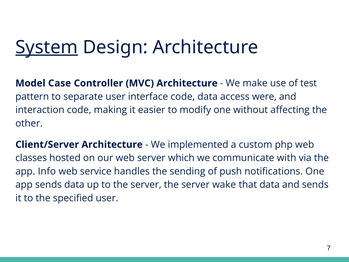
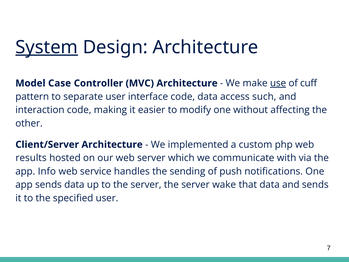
use underline: none -> present
test: test -> cuff
were: were -> such
classes: classes -> results
